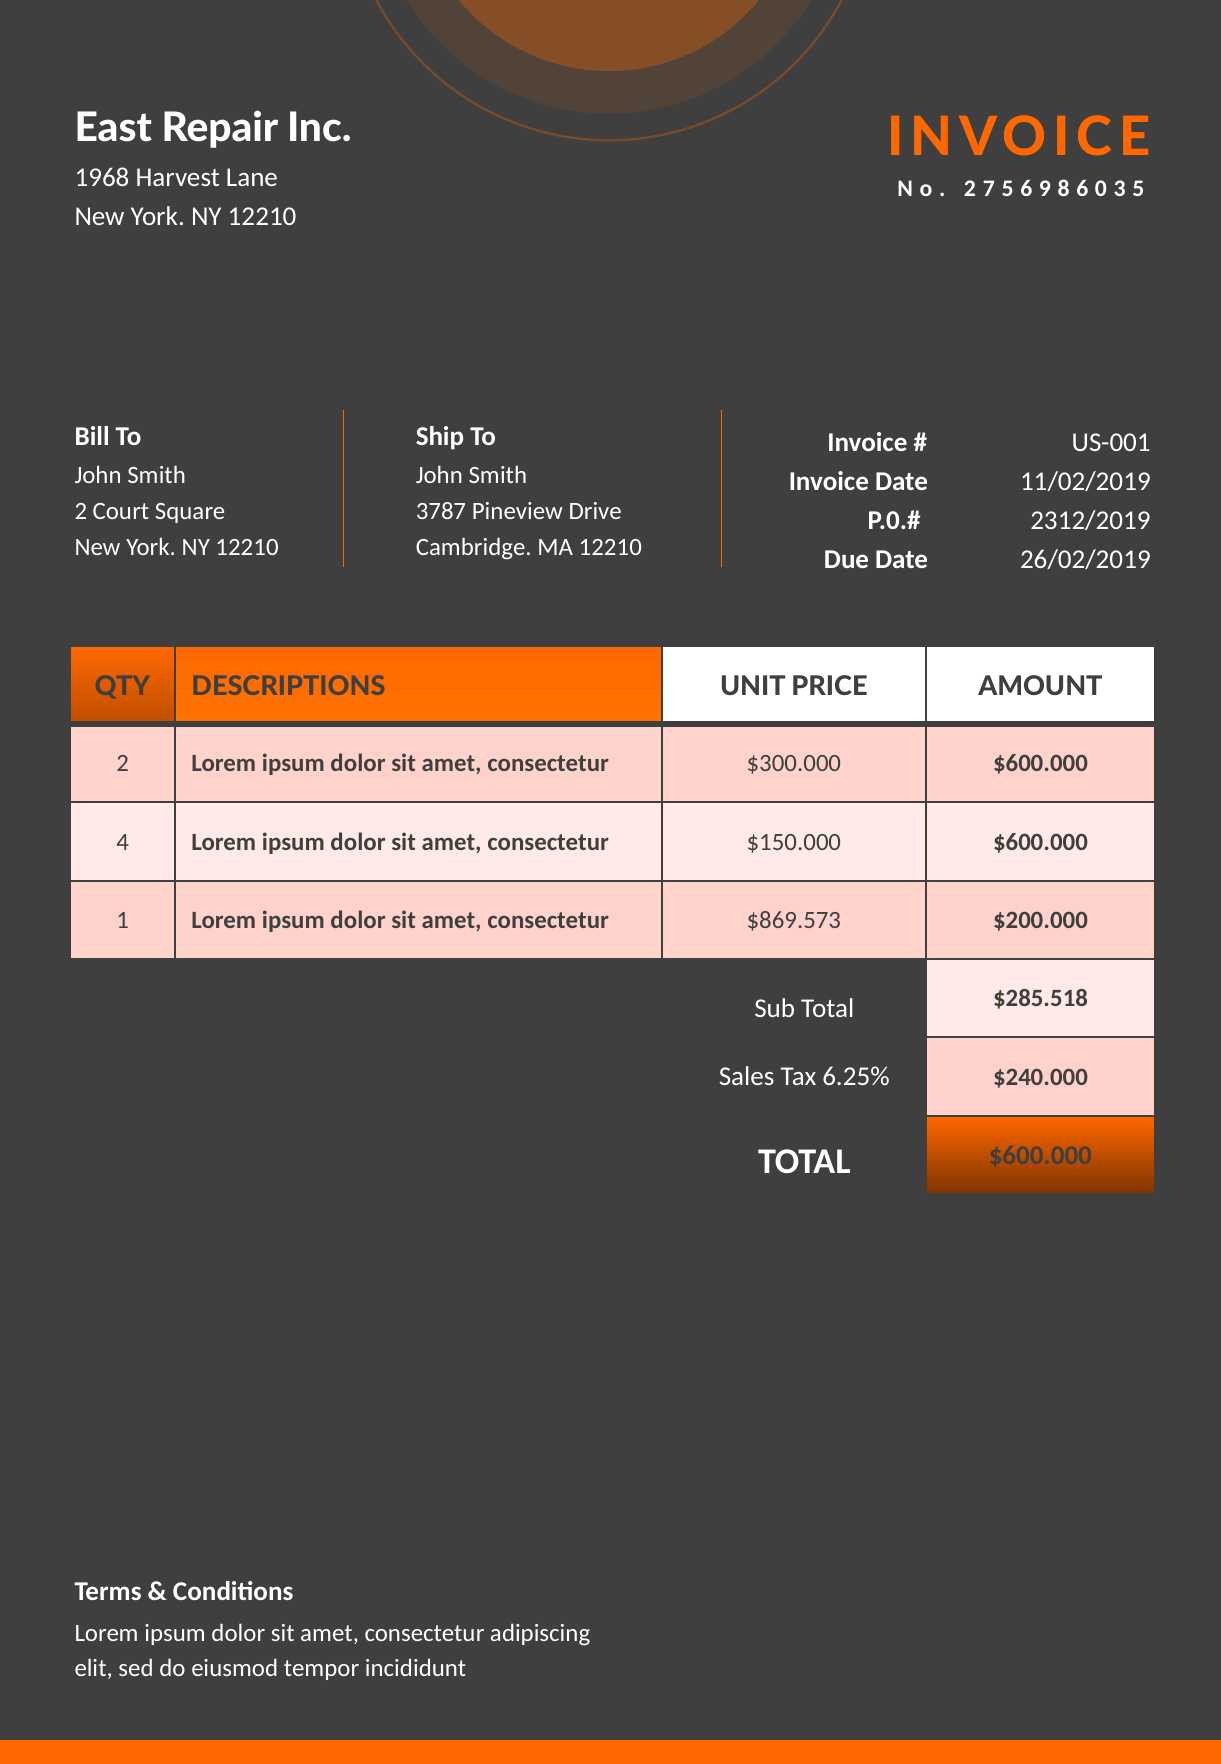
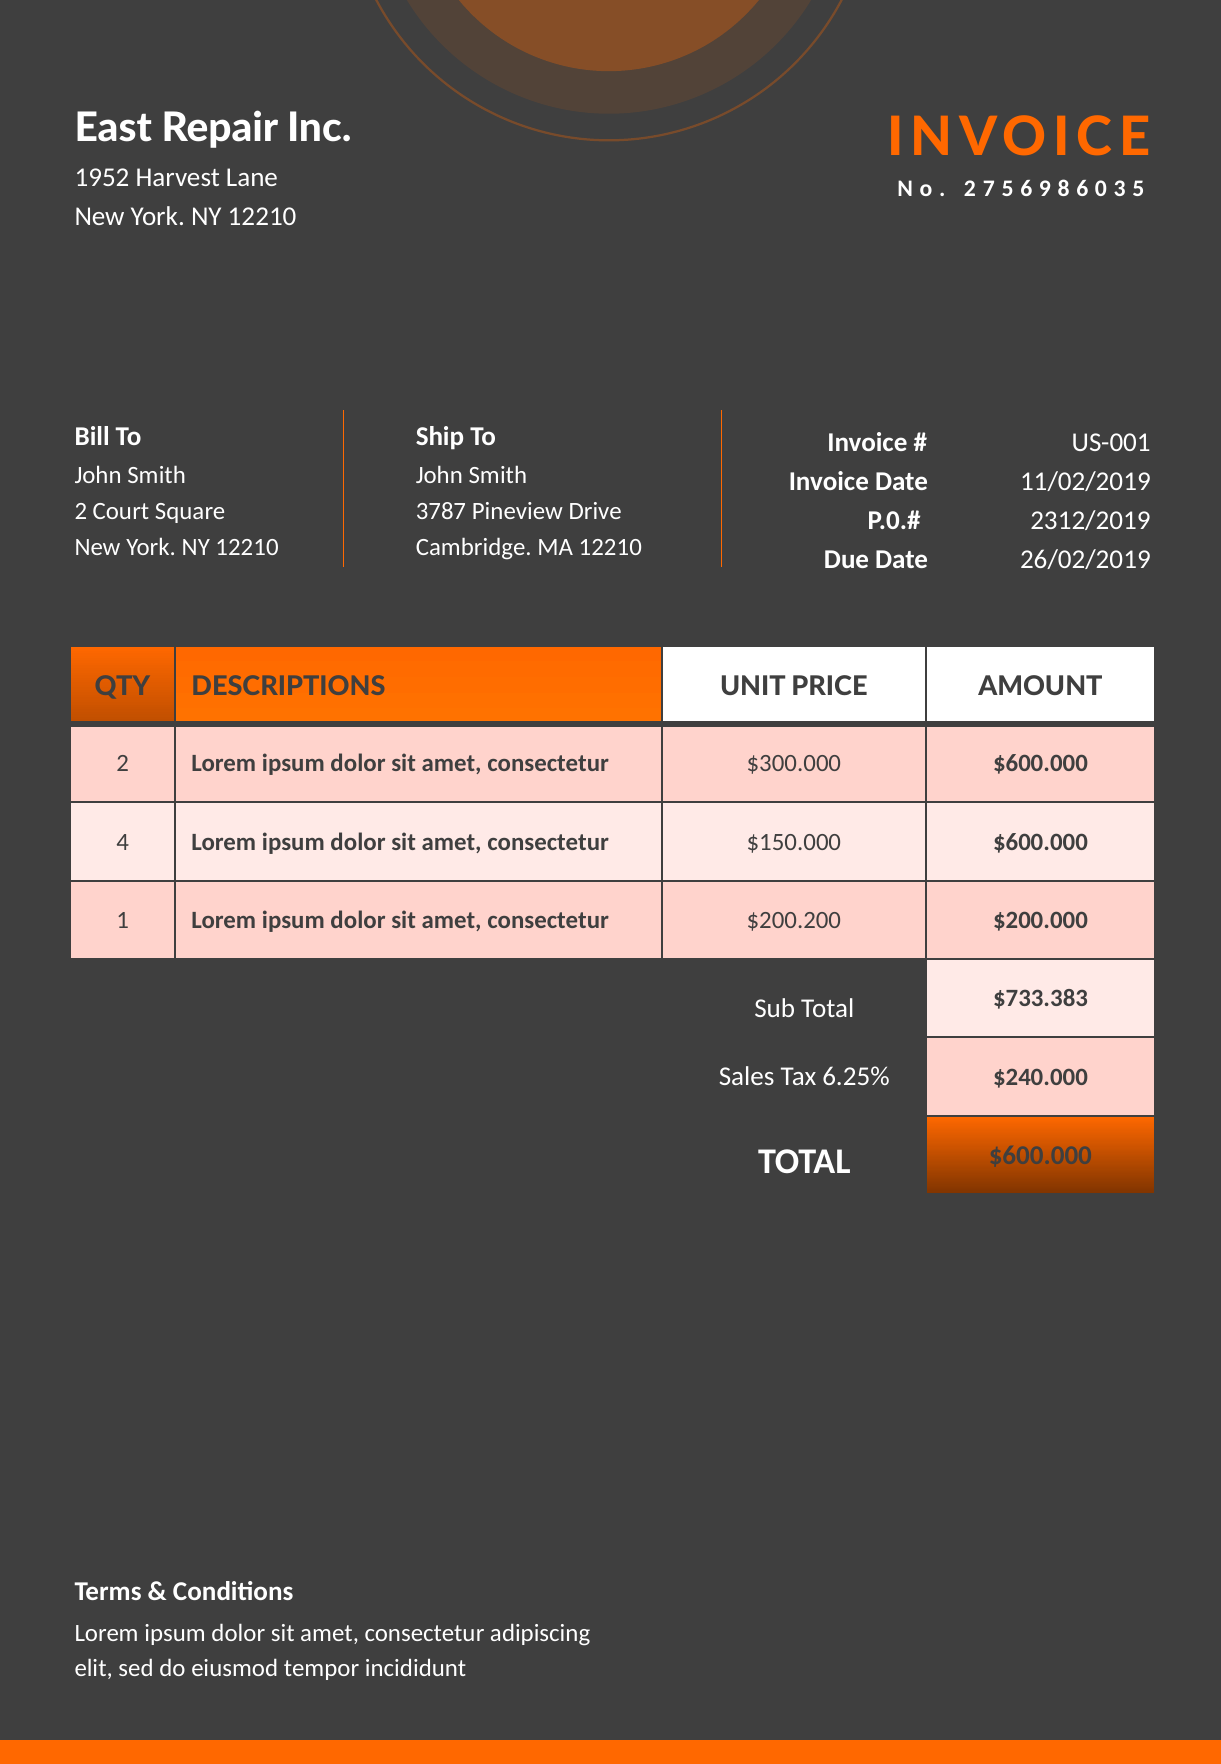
1968: 1968 -> 1952
$869.573: $869.573 -> $200.200
$285.518: $285.518 -> $733.383
